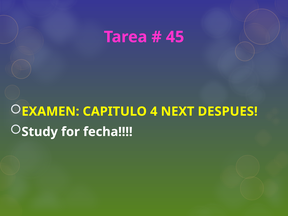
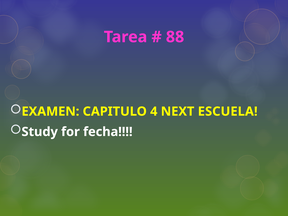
45: 45 -> 88
DESPUES: DESPUES -> ESCUELA
